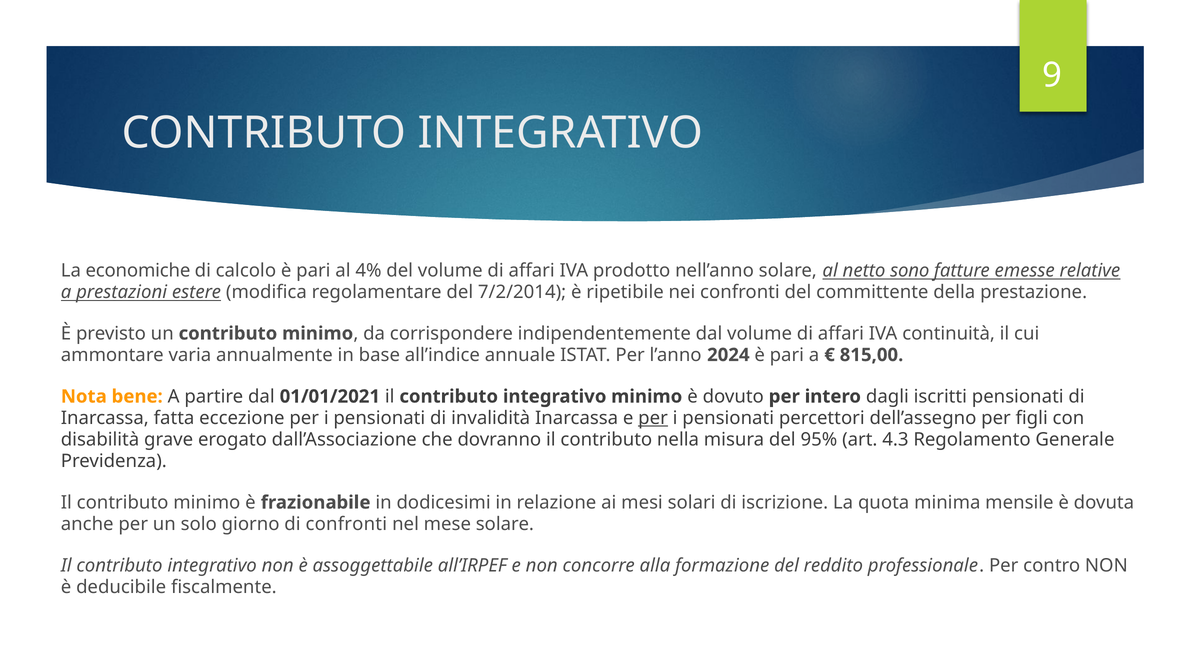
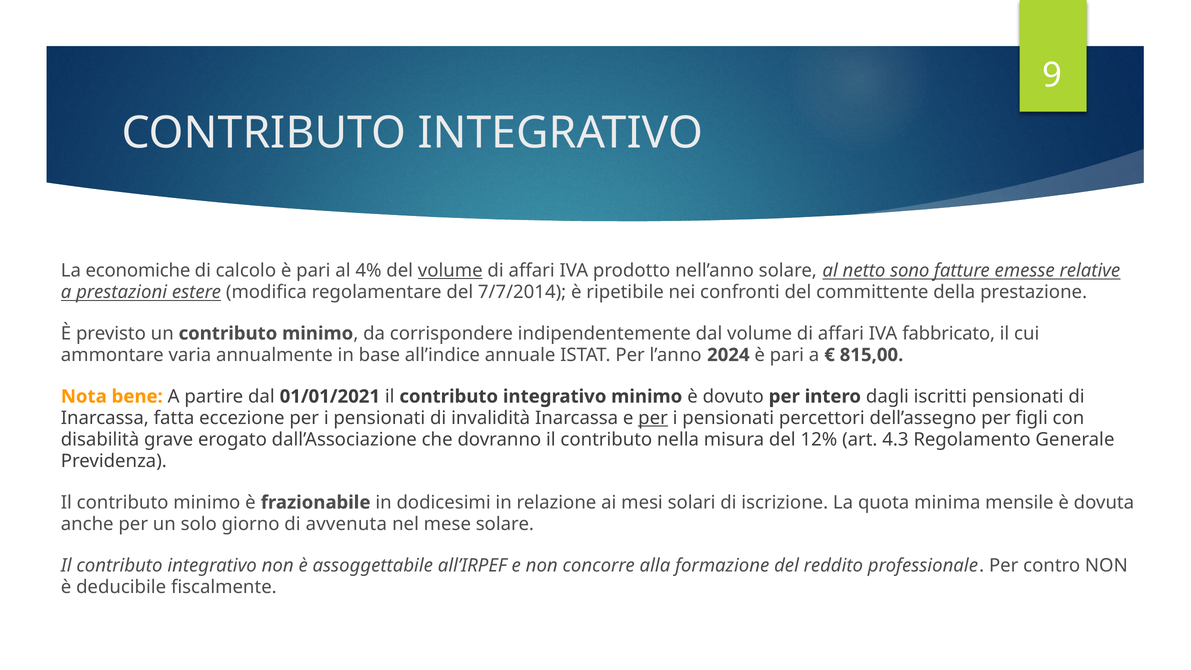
volume at (450, 270) underline: none -> present
7/2/2014: 7/2/2014 -> 7/7/2014
continuità: continuità -> fabbricato
95%: 95% -> 12%
di confronti: confronti -> avvenuta
